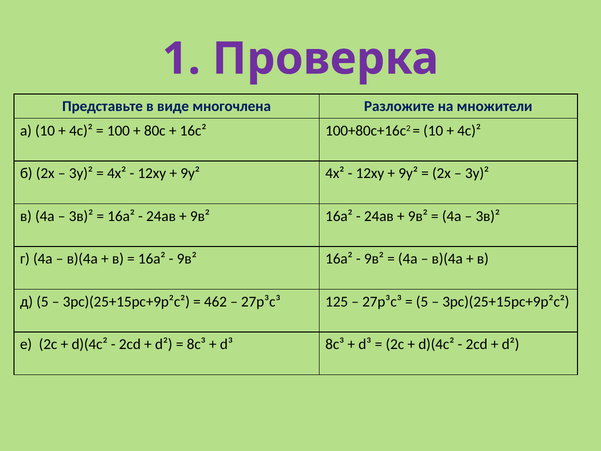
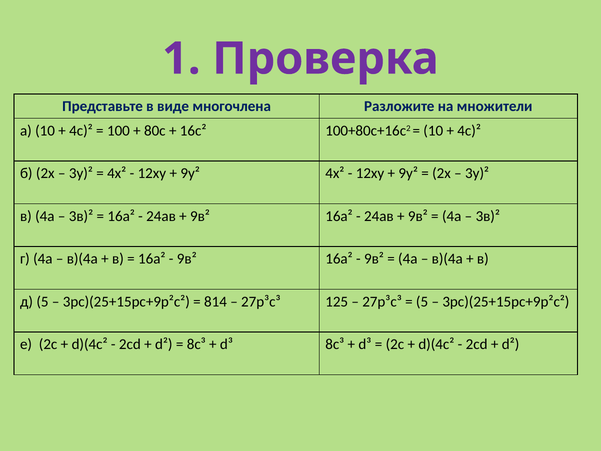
462: 462 -> 814
